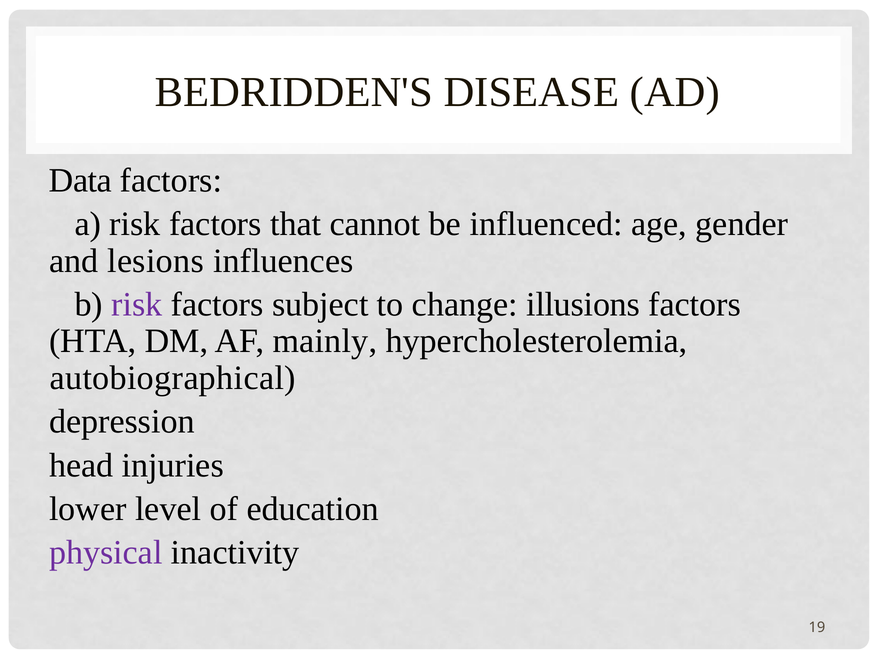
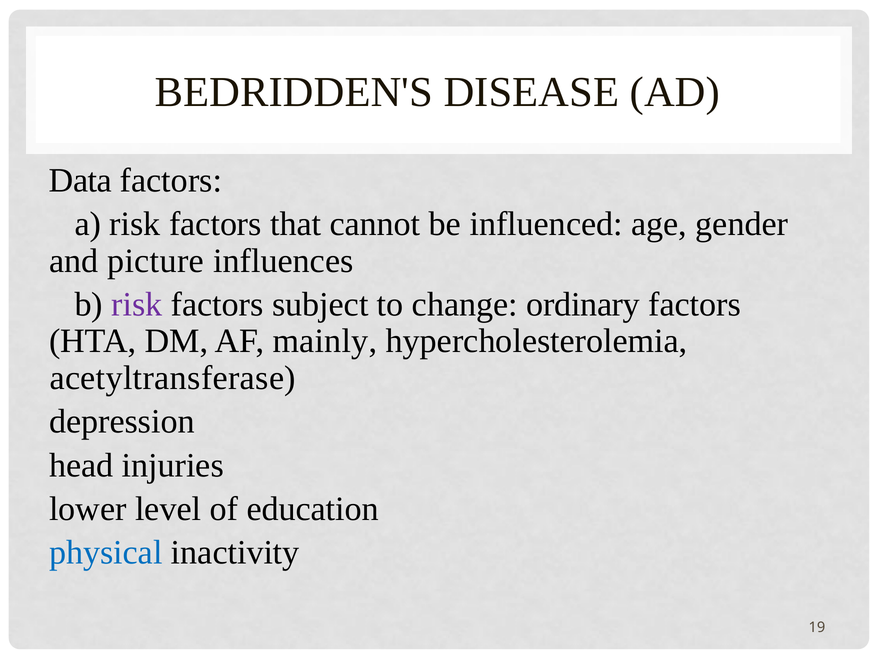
lesions: lesions -> picture
illusions: illusions -> ordinary
autobiographical: autobiographical -> acetyltransferase
physical colour: purple -> blue
